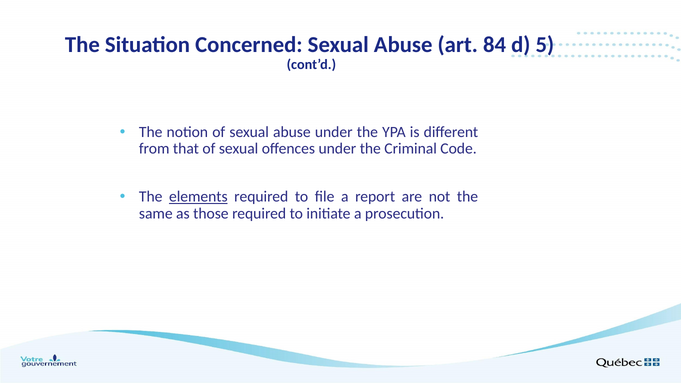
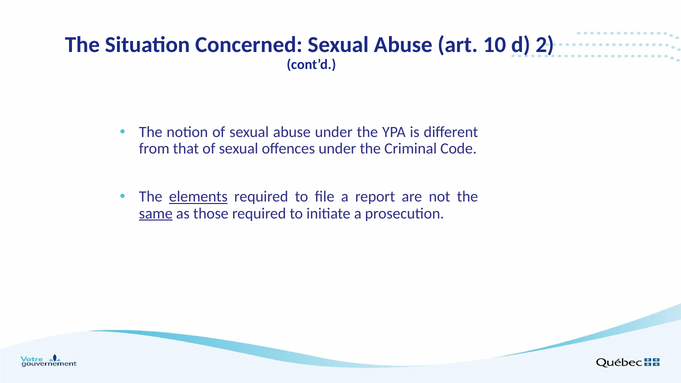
84: 84 -> 10
5: 5 -> 2
same underline: none -> present
